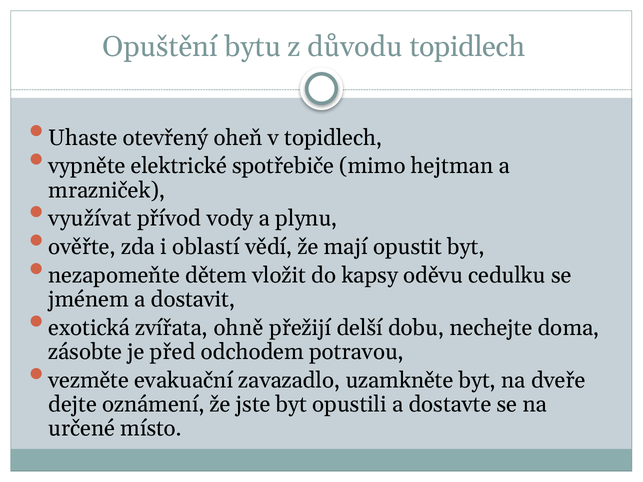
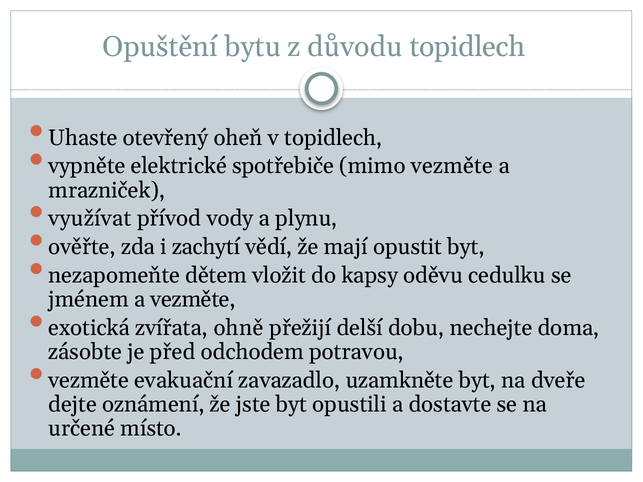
mimo hejtman: hejtman -> vezměte
oblastí: oblastí -> zachytí
a dostavit: dostavit -> vezměte
